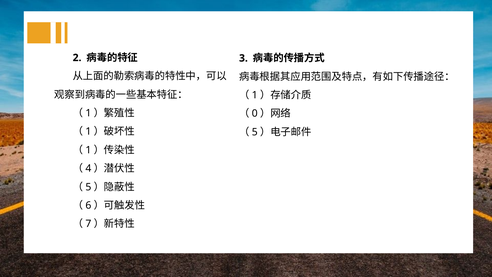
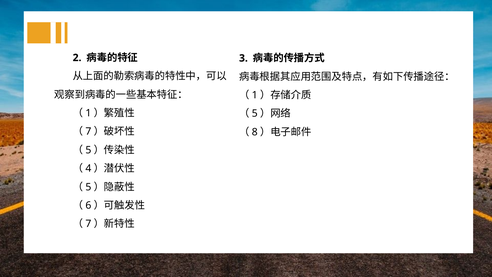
0 at (255, 113): 0 -> 5
1 at (88, 131): 1 -> 7
5 at (255, 132): 5 -> 8
1 at (88, 150): 1 -> 5
